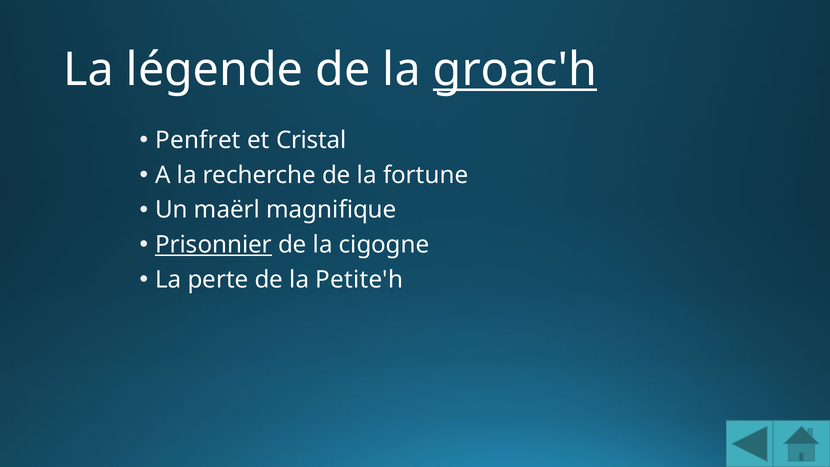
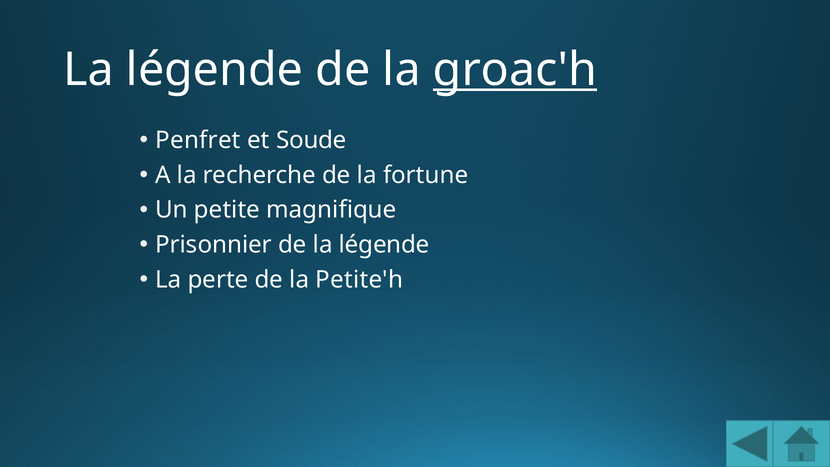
Cristal: Cristal -> Soude
maërl: maërl -> petite
Prisonnier underline: present -> none
de la cigogne: cigogne -> légende
